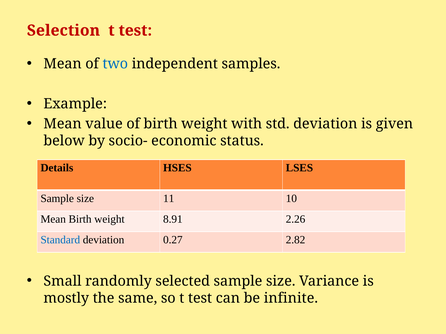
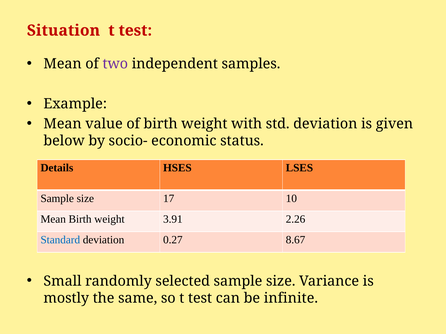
Selection: Selection -> Situation
two colour: blue -> purple
11: 11 -> 17
8.91: 8.91 -> 3.91
2.82: 2.82 -> 8.67
